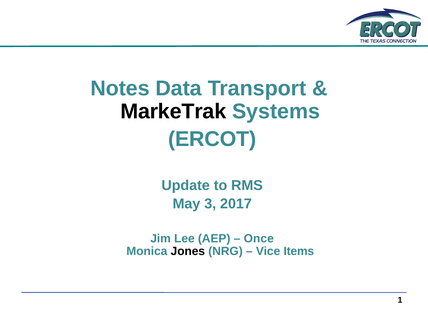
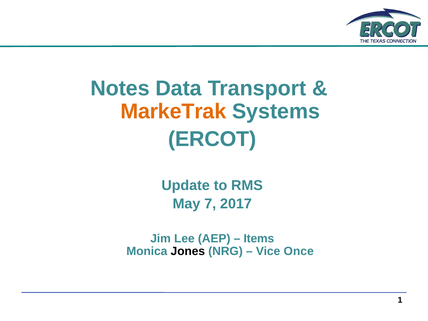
MarkeTrak colour: black -> orange
3: 3 -> 7
Once: Once -> Items
Items: Items -> Once
